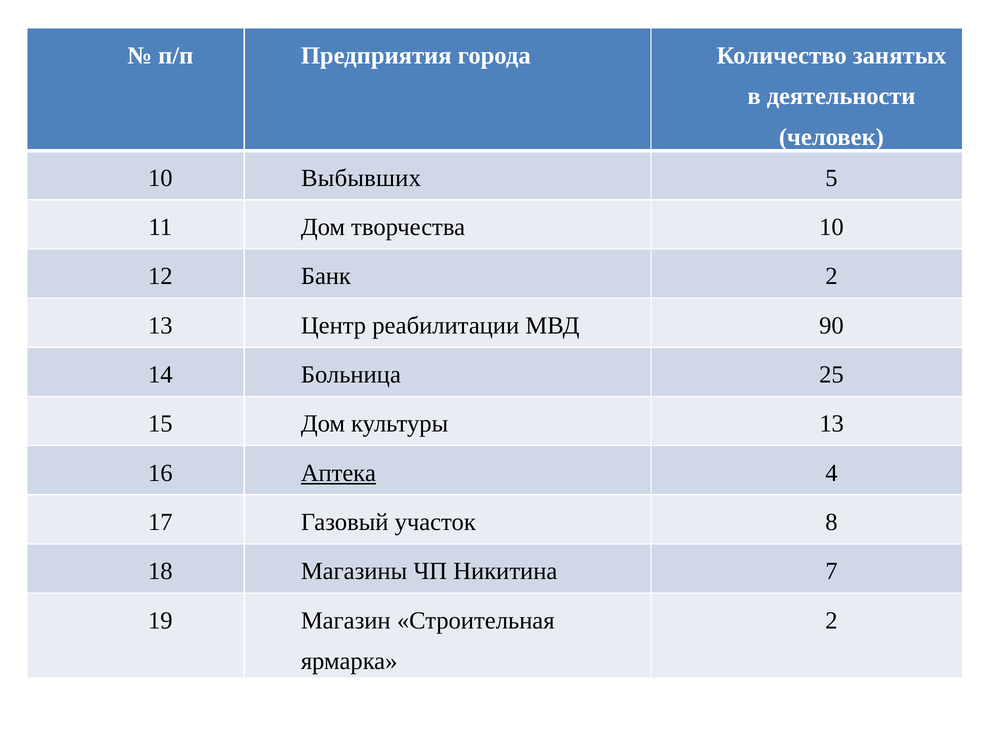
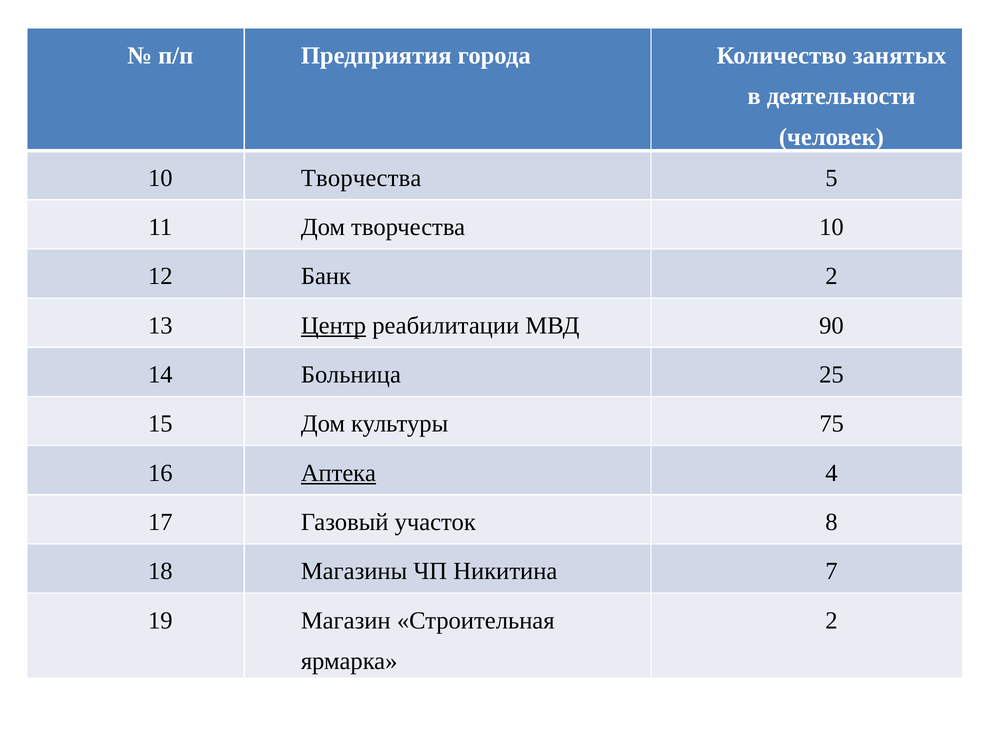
10 Выбывших: Выбывших -> Творчества
Центр underline: none -> present
культуры 13: 13 -> 75
